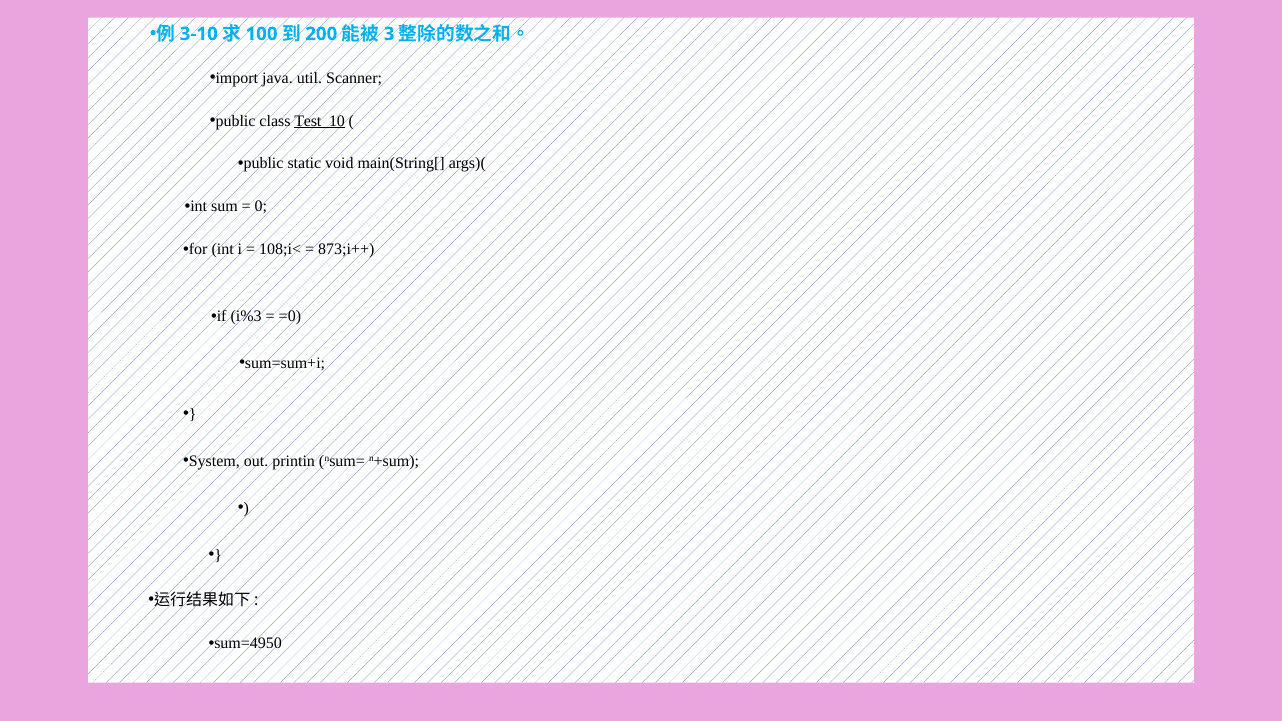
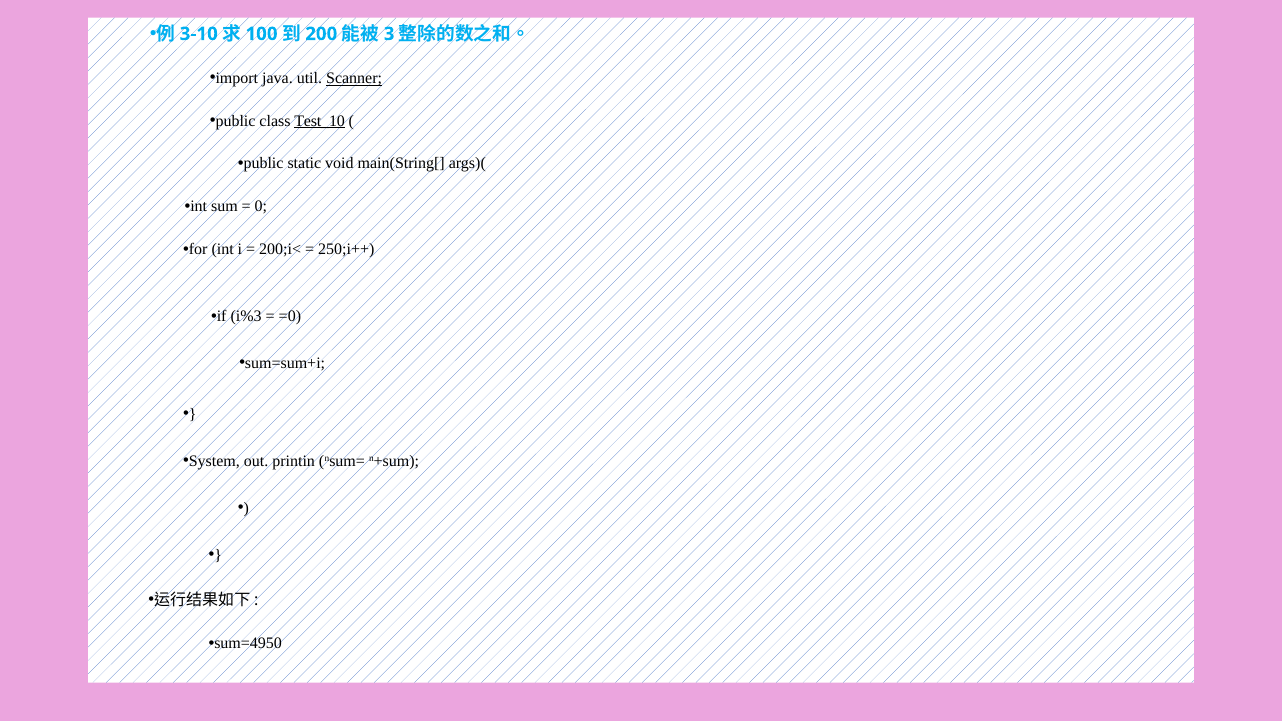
Scanner underline: none -> present
108;i<: 108;i< -> 200;i<
873;i++: 873;i++ -> 250;i++
